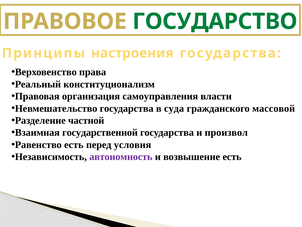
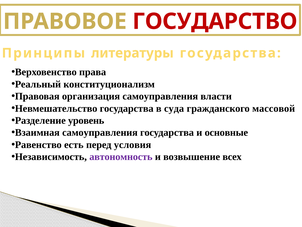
ГОСУДАРСТВО colour: green -> red
настроения: настроения -> литературы
частной: частной -> уровень
Взаимная государственной: государственной -> самоуправления
произвол: произвол -> основные
возвышение есть: есть -> всех
